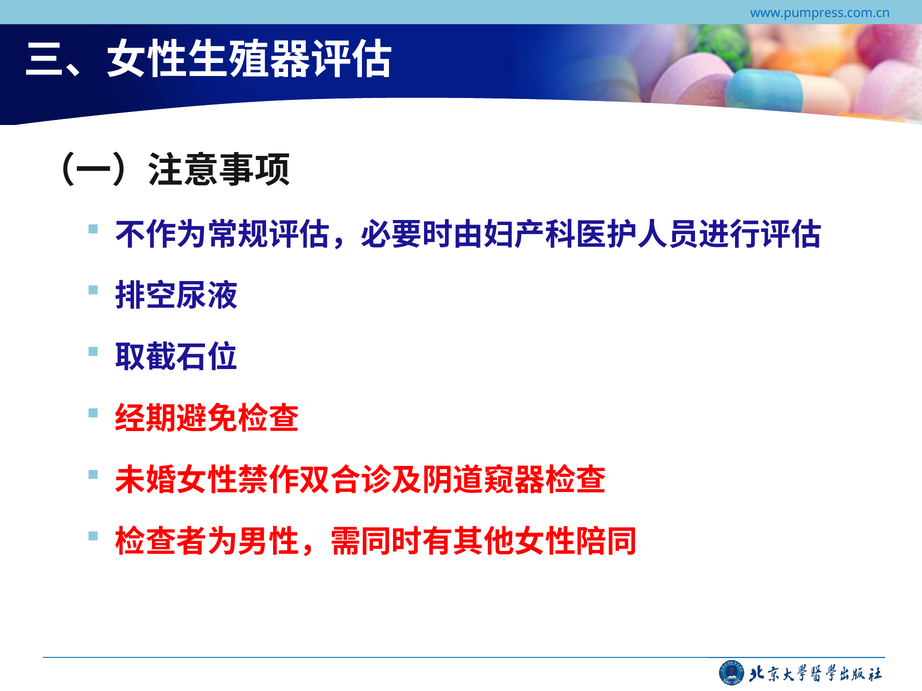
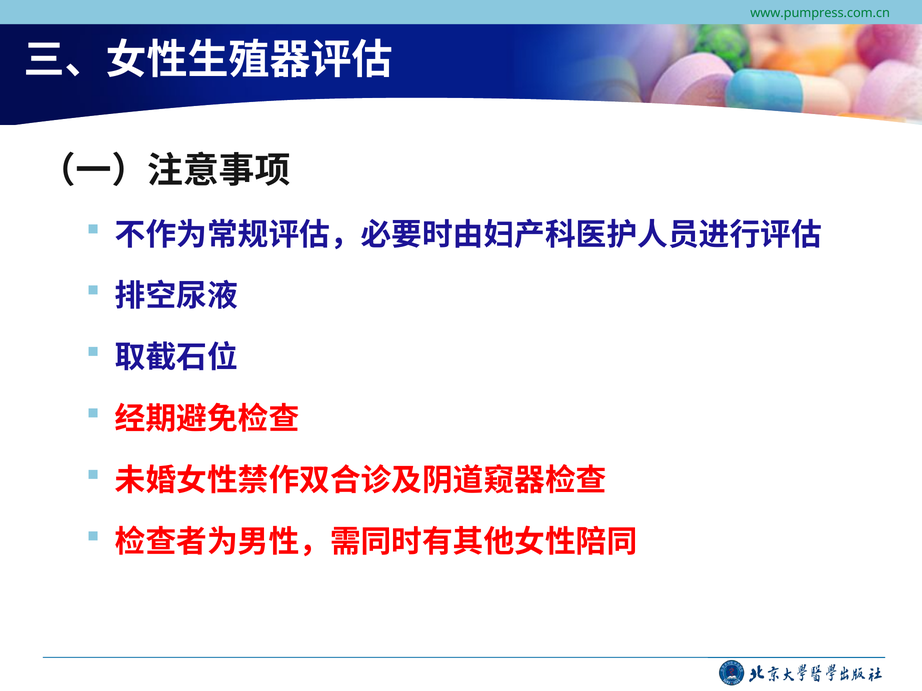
www.pumpress.com.cn colour: blue -> green
